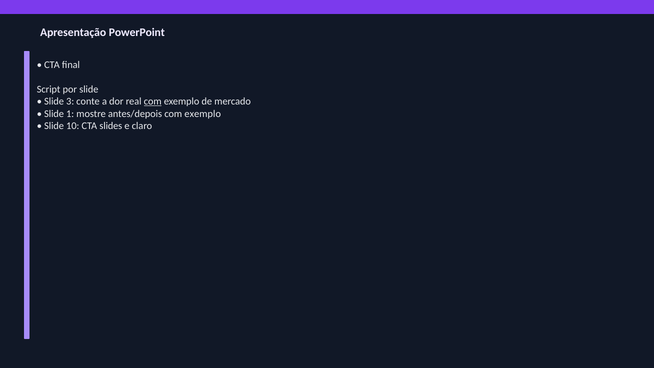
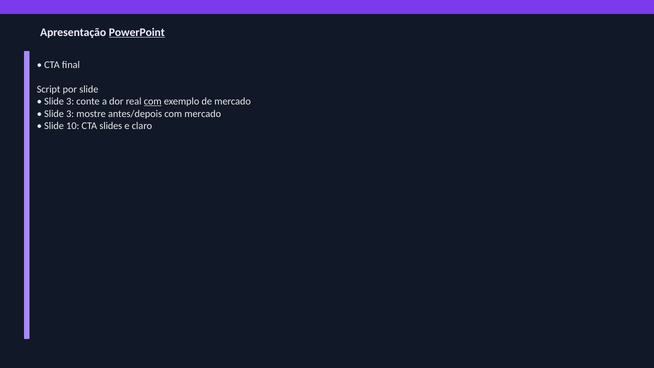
PowerPoint underline: none -> present
1 at (70, 114): 1 -> 3
antes/depois com exemplo: exemplo -> mercado
